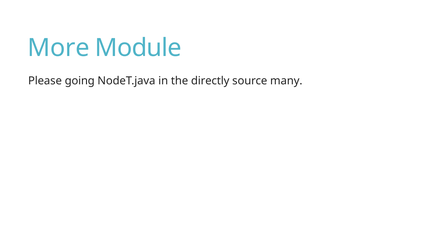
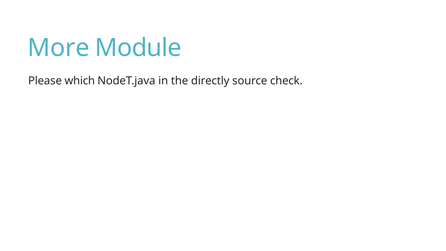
going: going -> which
many: many -> check
